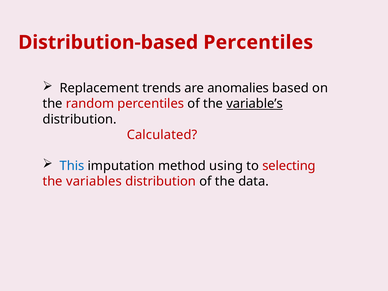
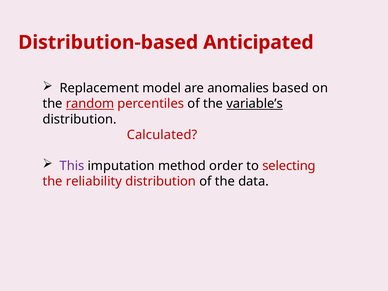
Distribution-based Percentiles: Percentiles -> Anticipated
trends: trends -> model
random underline: none -> present
This colour: blue -> purple
using: using -> order
variables: variables -> reliability
